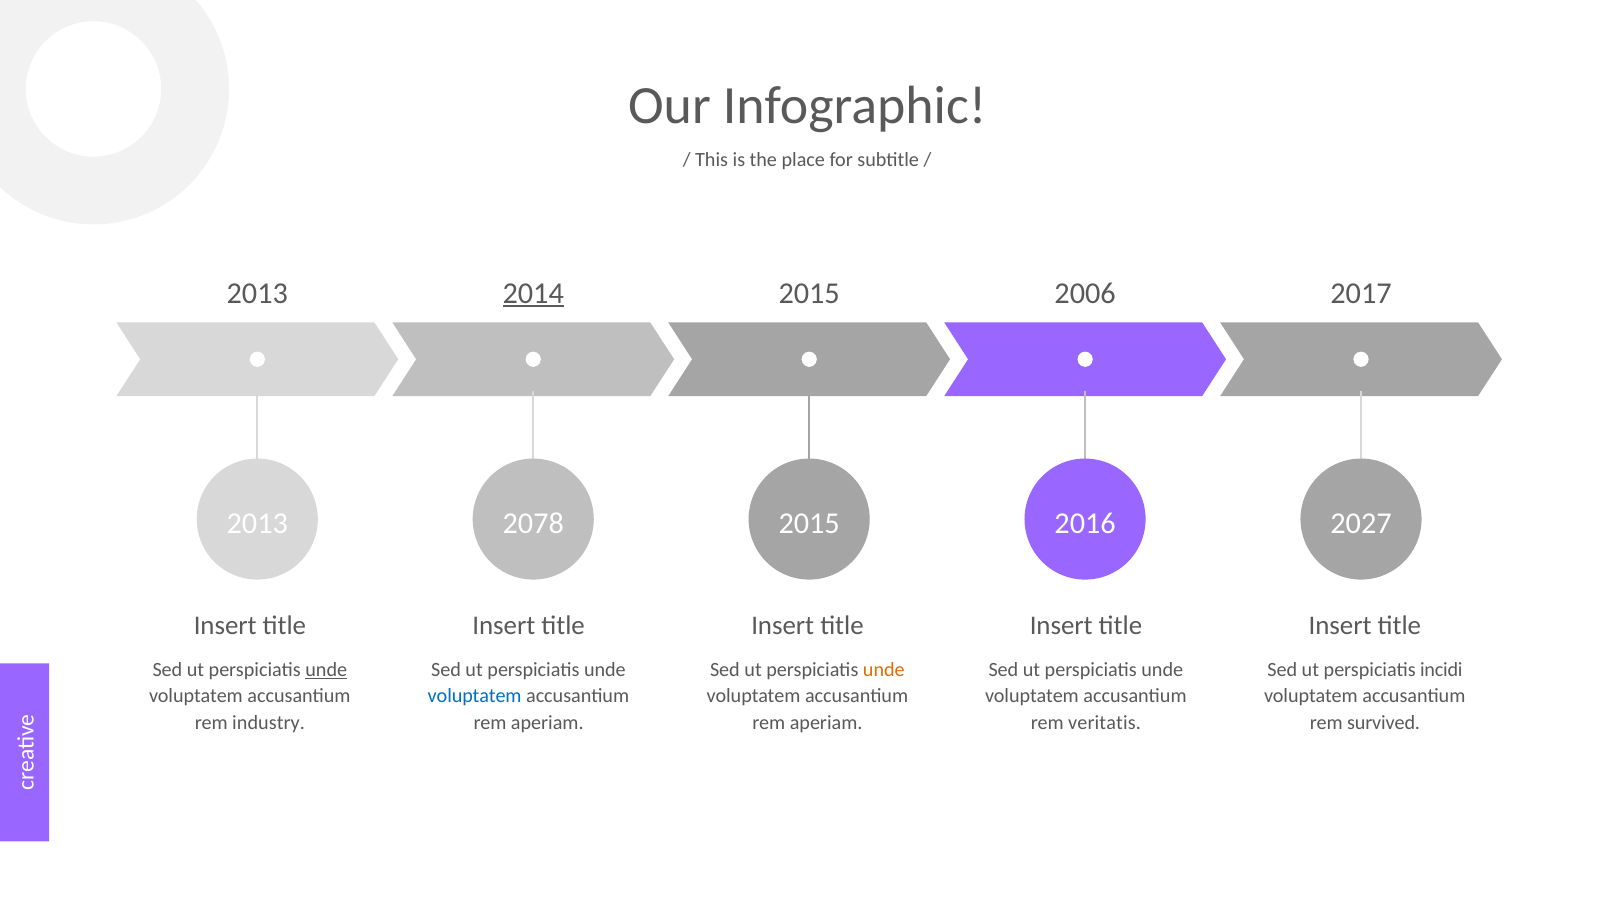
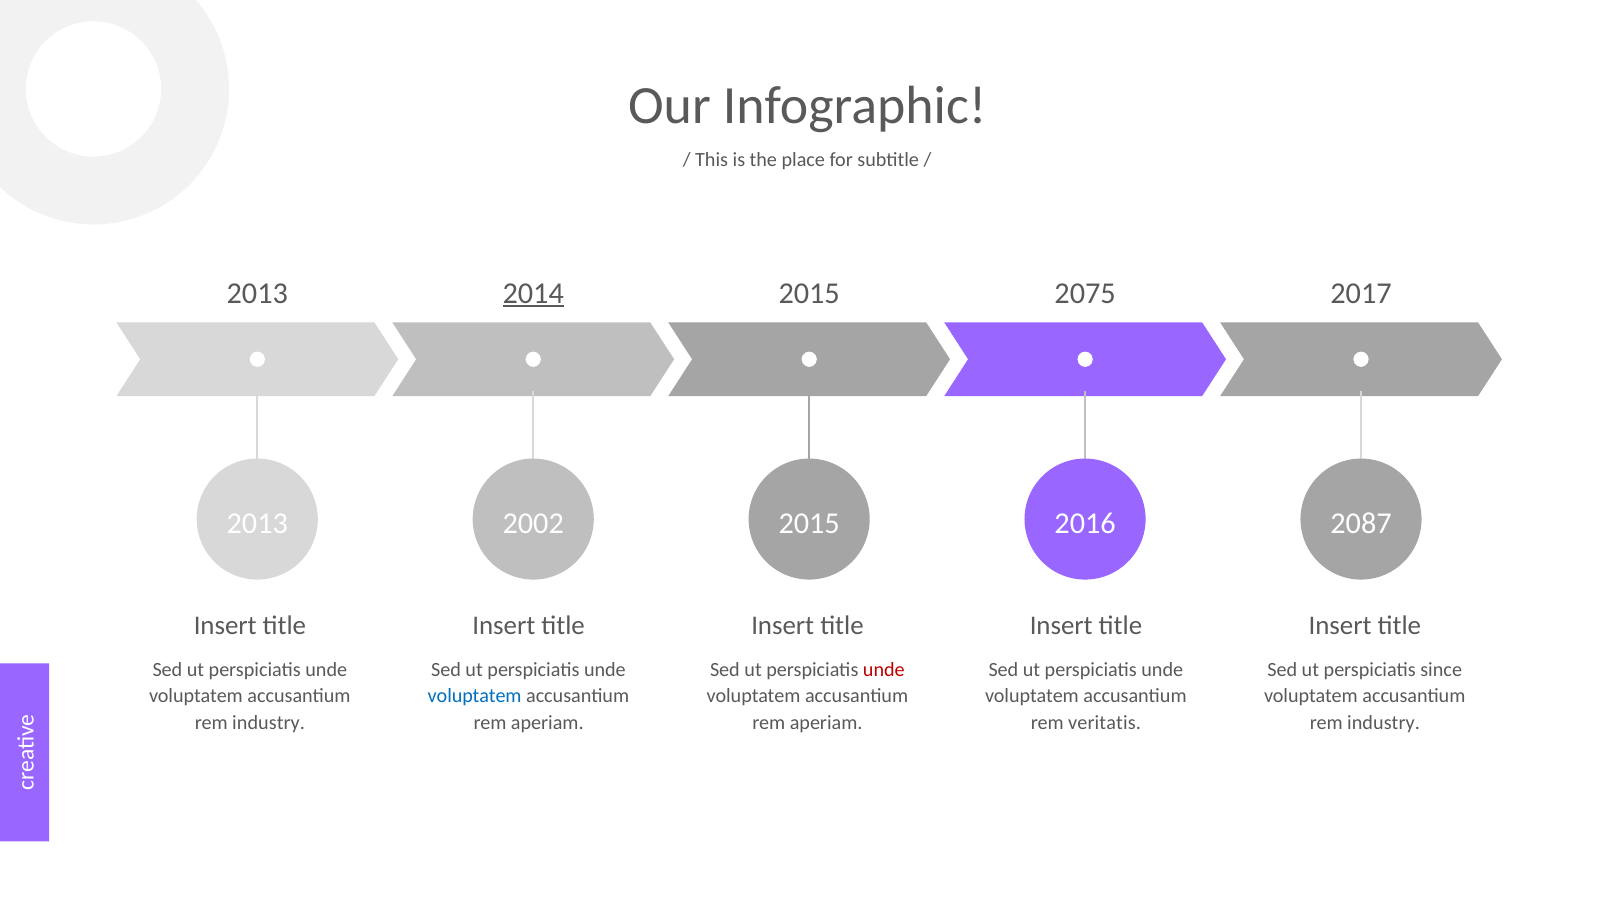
2006: 2006 -> 2075
2078: 2078 -> 2002
2027: 2027 -> 2087
unde at (326, 670) underline: present -> none
unde at (884, 670) colour: orange -> red
incidi: incidi -> since
survived at (1384, 723): survived -> industry
